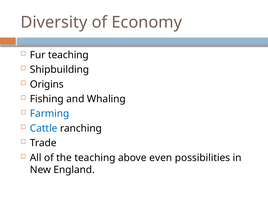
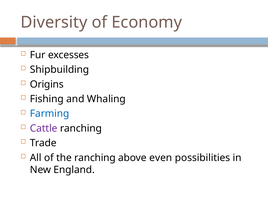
Fur teaching: teaching -> excesses
Cattle colour: blue -> purple
the teaching: teaching -> ranching
